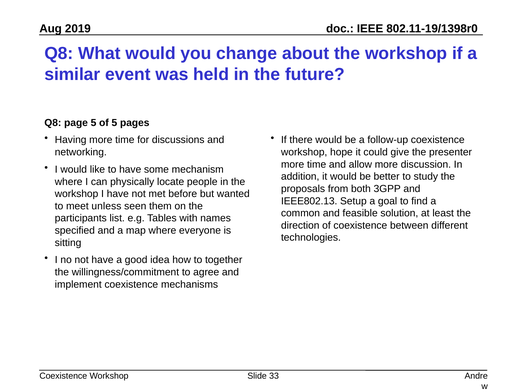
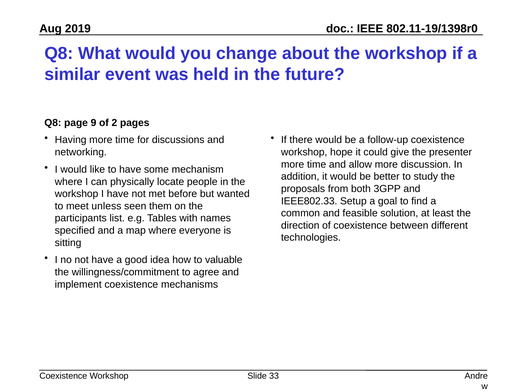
page 5: 5 -> 9
of 5: 5 -> 2
IEEE802.13: IEEE802.13 -> IEEE802.33
together: together -> valuable
